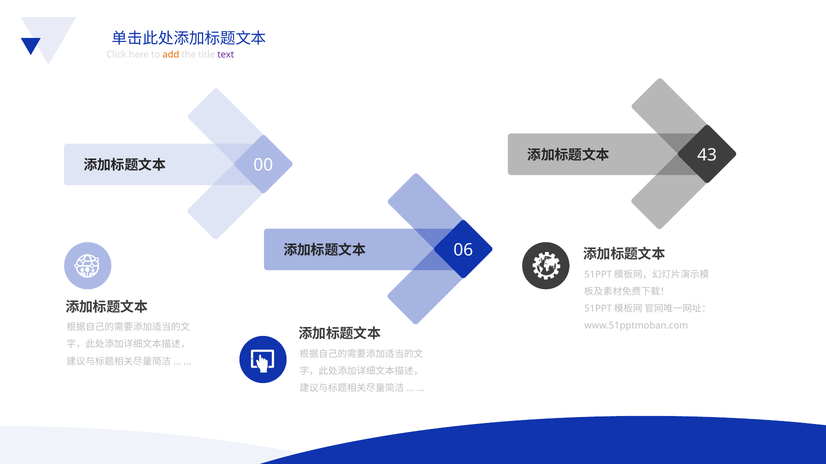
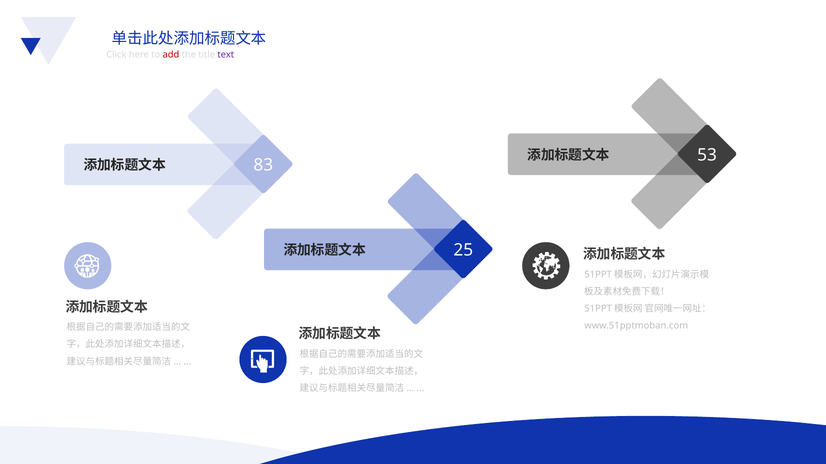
add colour: orange -> red
43: 43 -> 53
00: 00 -> 83
06: 06 -> 25
